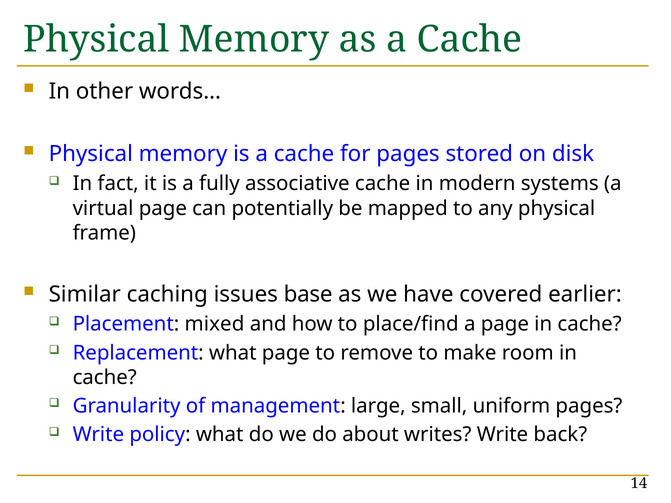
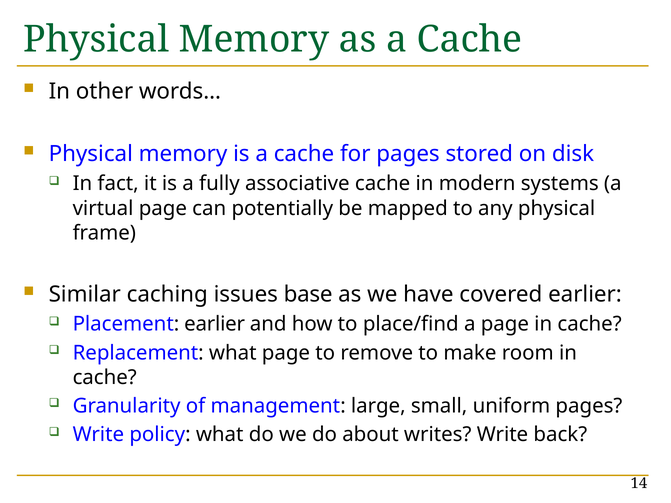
Placement mixed: mixed -> earlier
